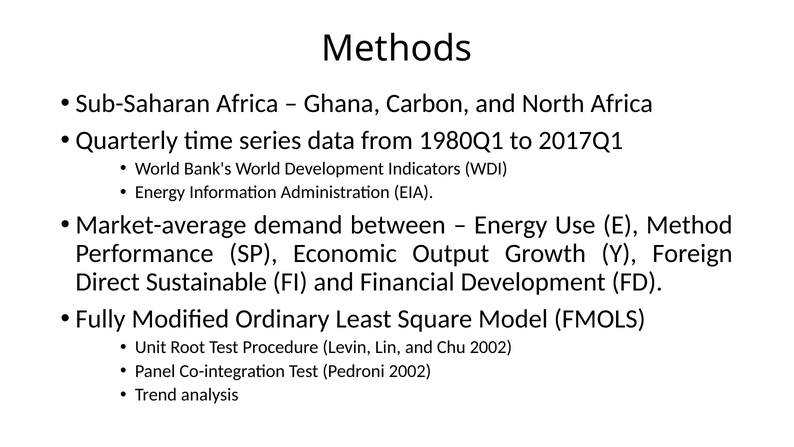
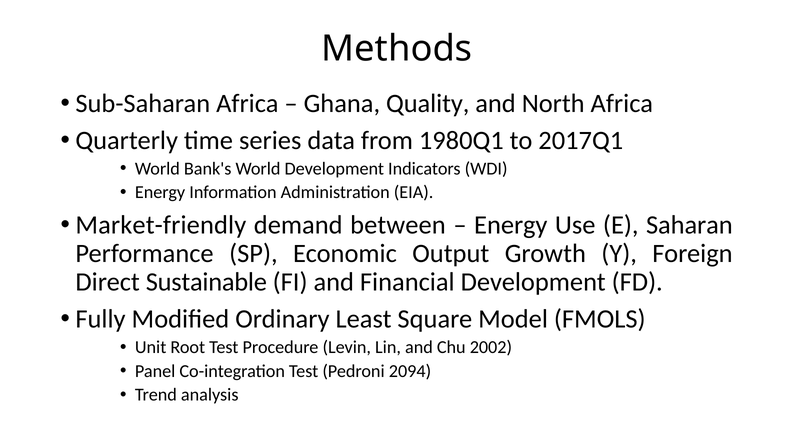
Carbon: Carbon -> Quality
Market-average: Market-average -> Market-friendly
Method: Method -> Saharan
Pedroni 2002: 2002 -> 2094
